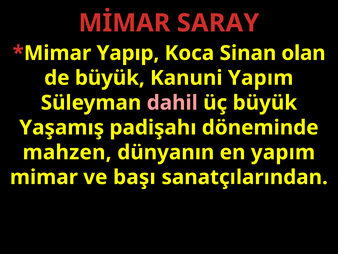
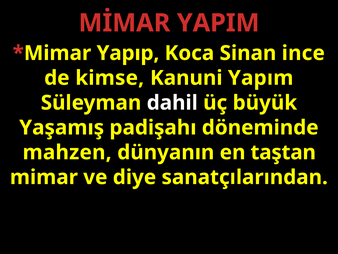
SARAY: SARAY -> YAPIM
olan: olan -> ince
de büyük: büyük -> kimse
dahil colour: pink -> white
en yapım: yapım -> taştan
başı: başı -> diye
